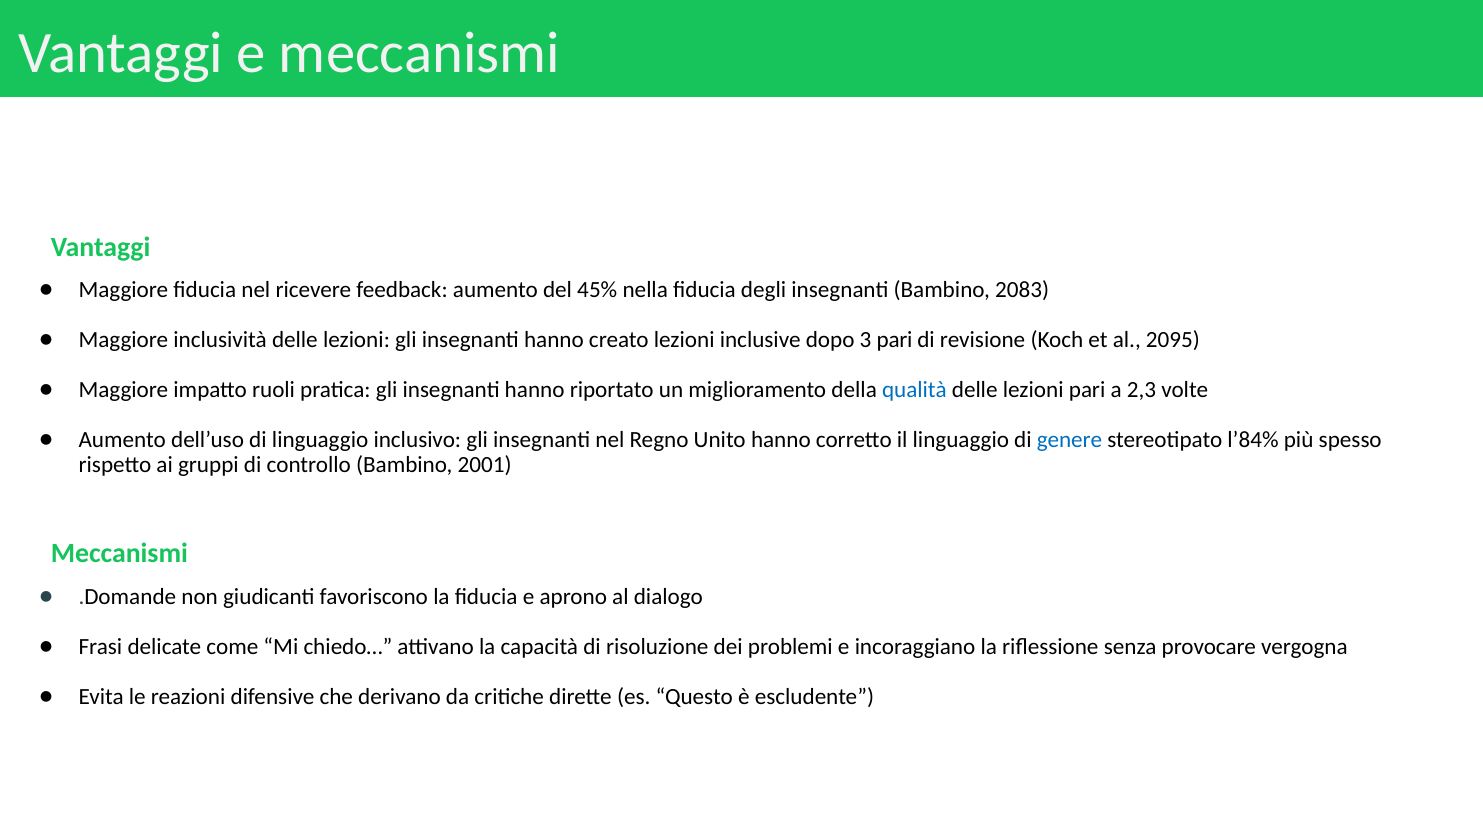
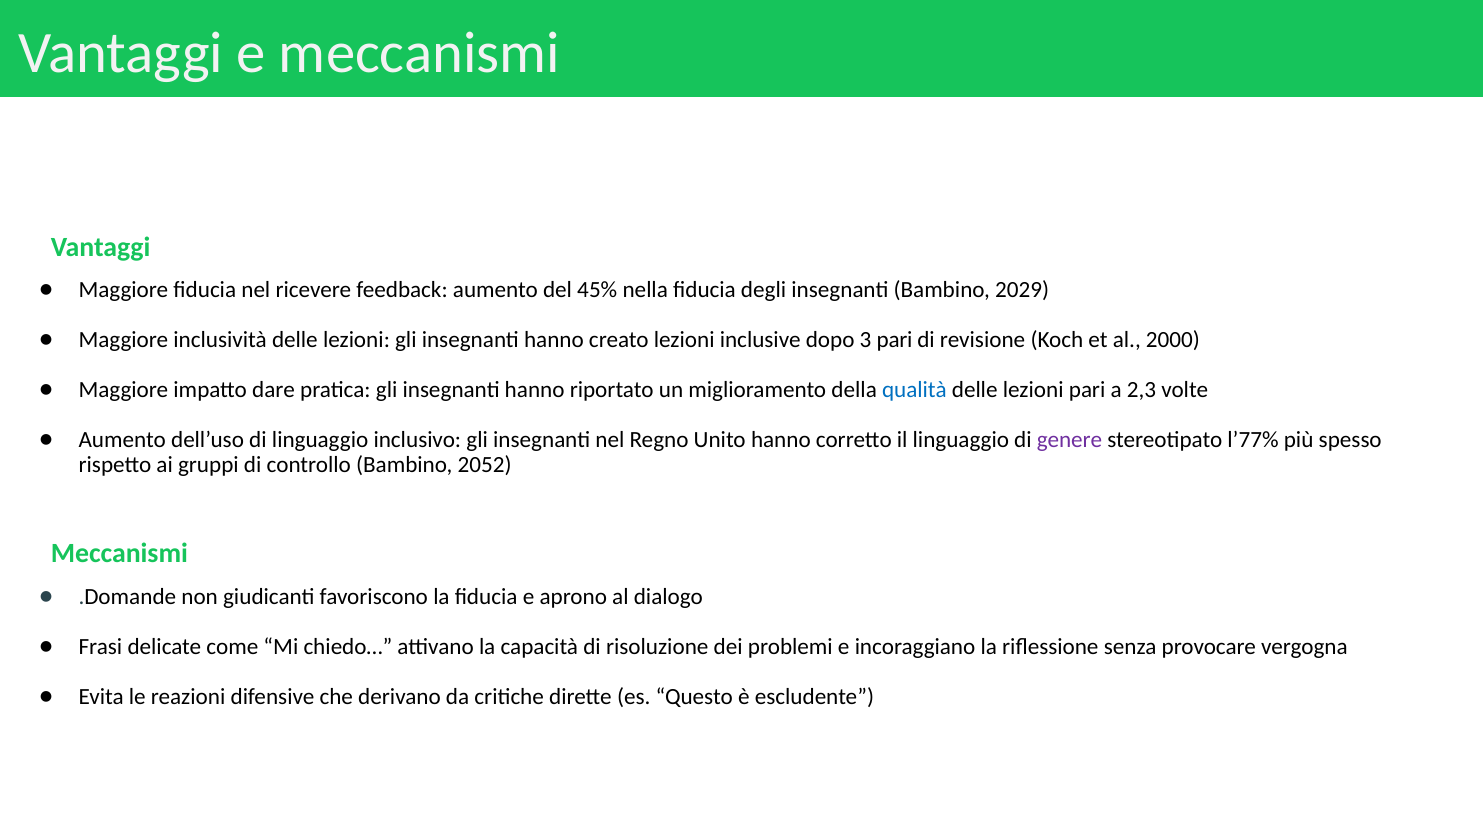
2083: 2083 -> 2029
2095: 2095 -> 2000
ruoli: ruoli -> dare
genere colour: blue -> purple
l’84%: l’84% -> l’77%
2001: 2001 -> 2052
